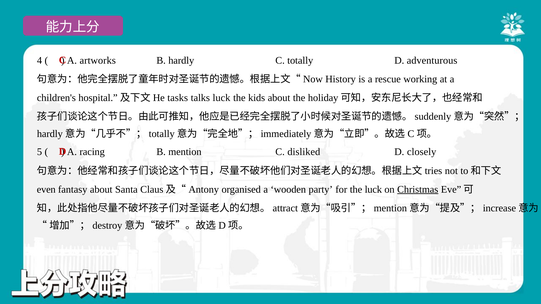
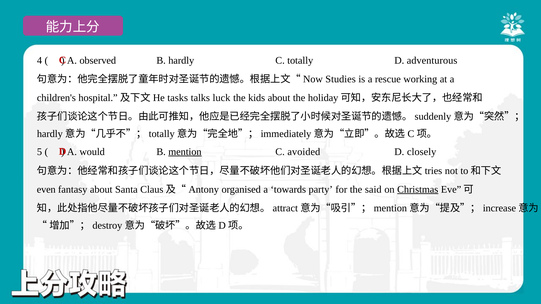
artworks: artworks -> observed
History: History -> Studies
racing: racing -> would
mention underline: none -> present
disliked: disliked -> avoided
wooden: wooden -> towards
the luck: luck -> said
